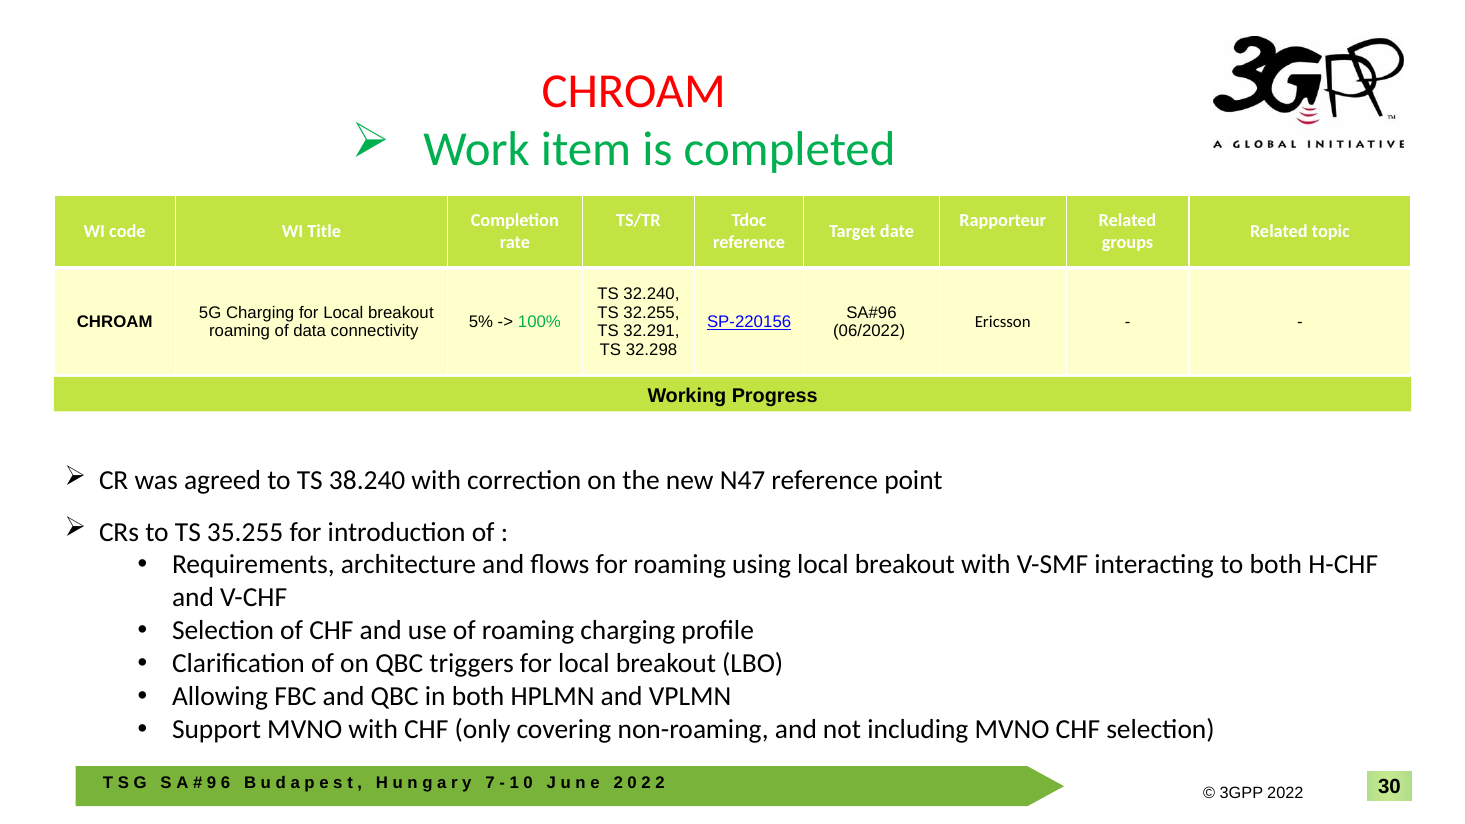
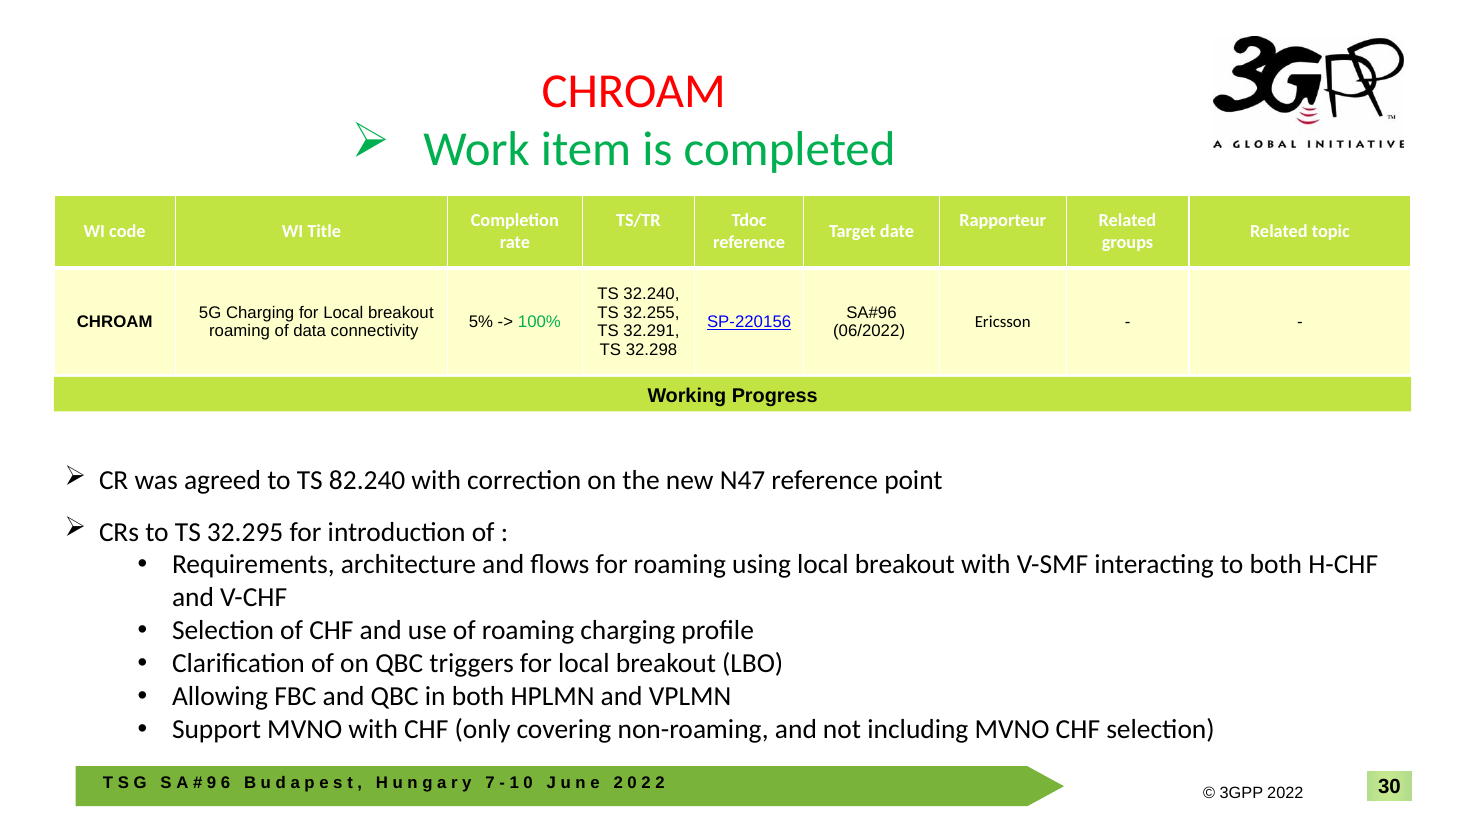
38.240: 38.240 -> 82.240
35.255: 35.255 -> 32.295
